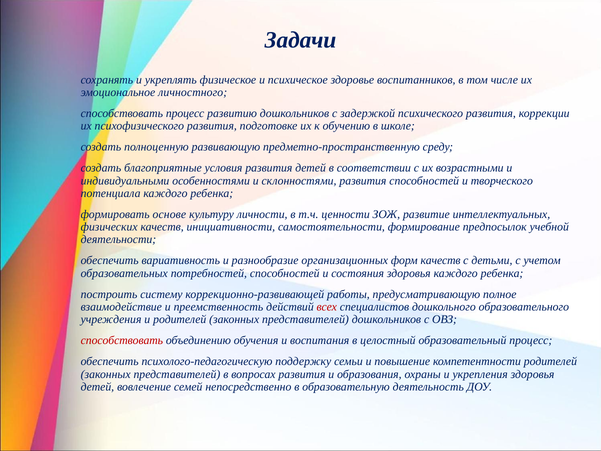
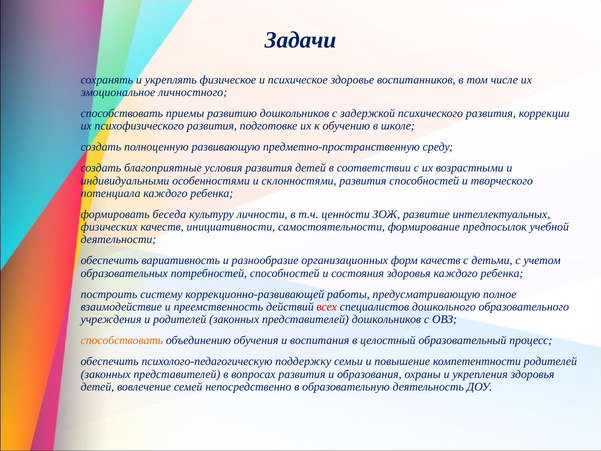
способствовать процесс: процесс -> приемы
основе: основе -> беседа
способствовать at (122, 340) colour: red -> orange
